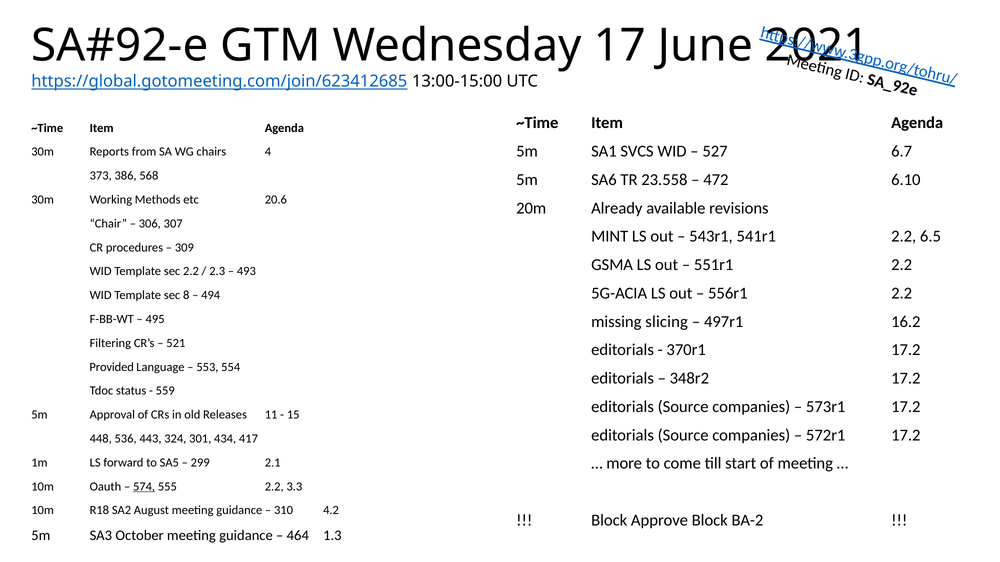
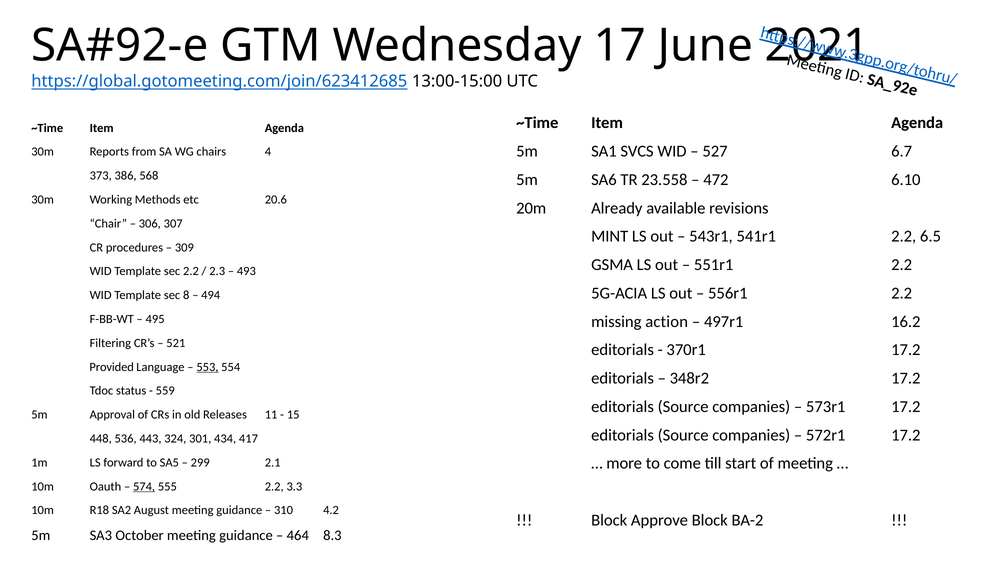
slicing: slicing -> action
553 underline: none -> present
1.3: 1.3 -> 8.3
